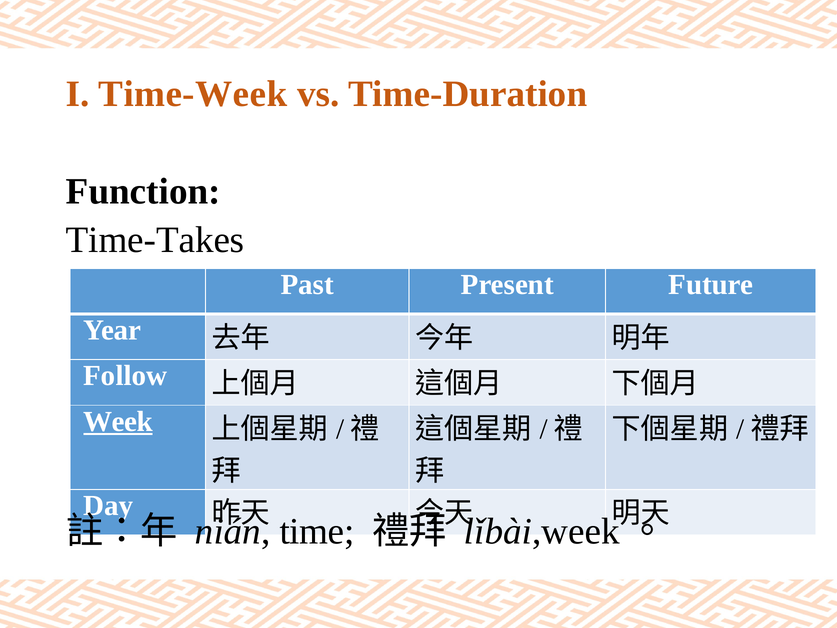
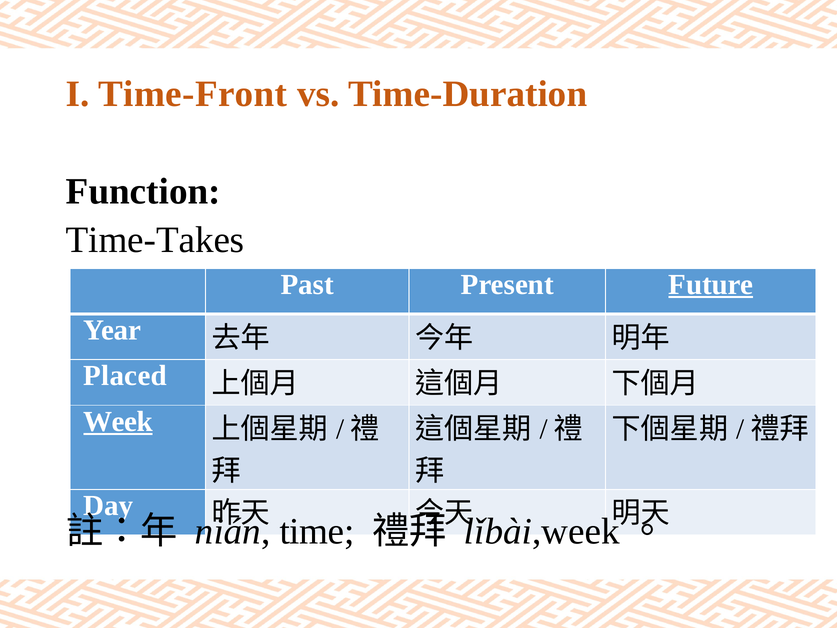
Time-Week: Time-Week -> Time-Front
Future underline: none -> present
Follow: Follow -> Placed
